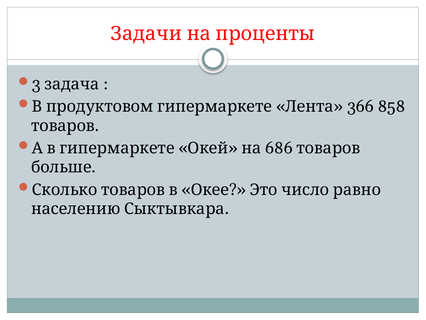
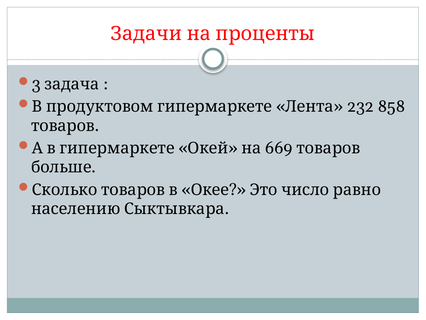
366: 366 -> 232
686: 686 -> 669
